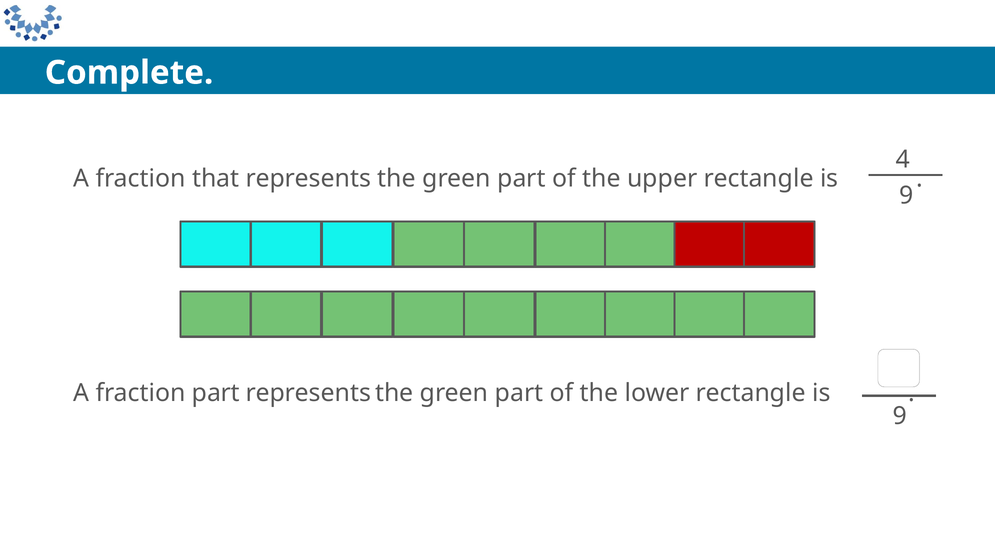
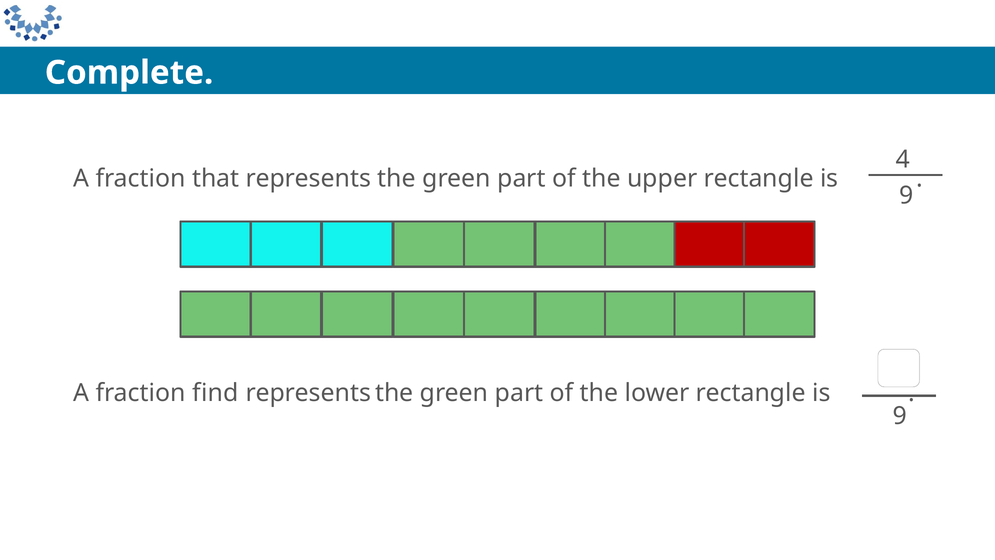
fraction part: part -> find
